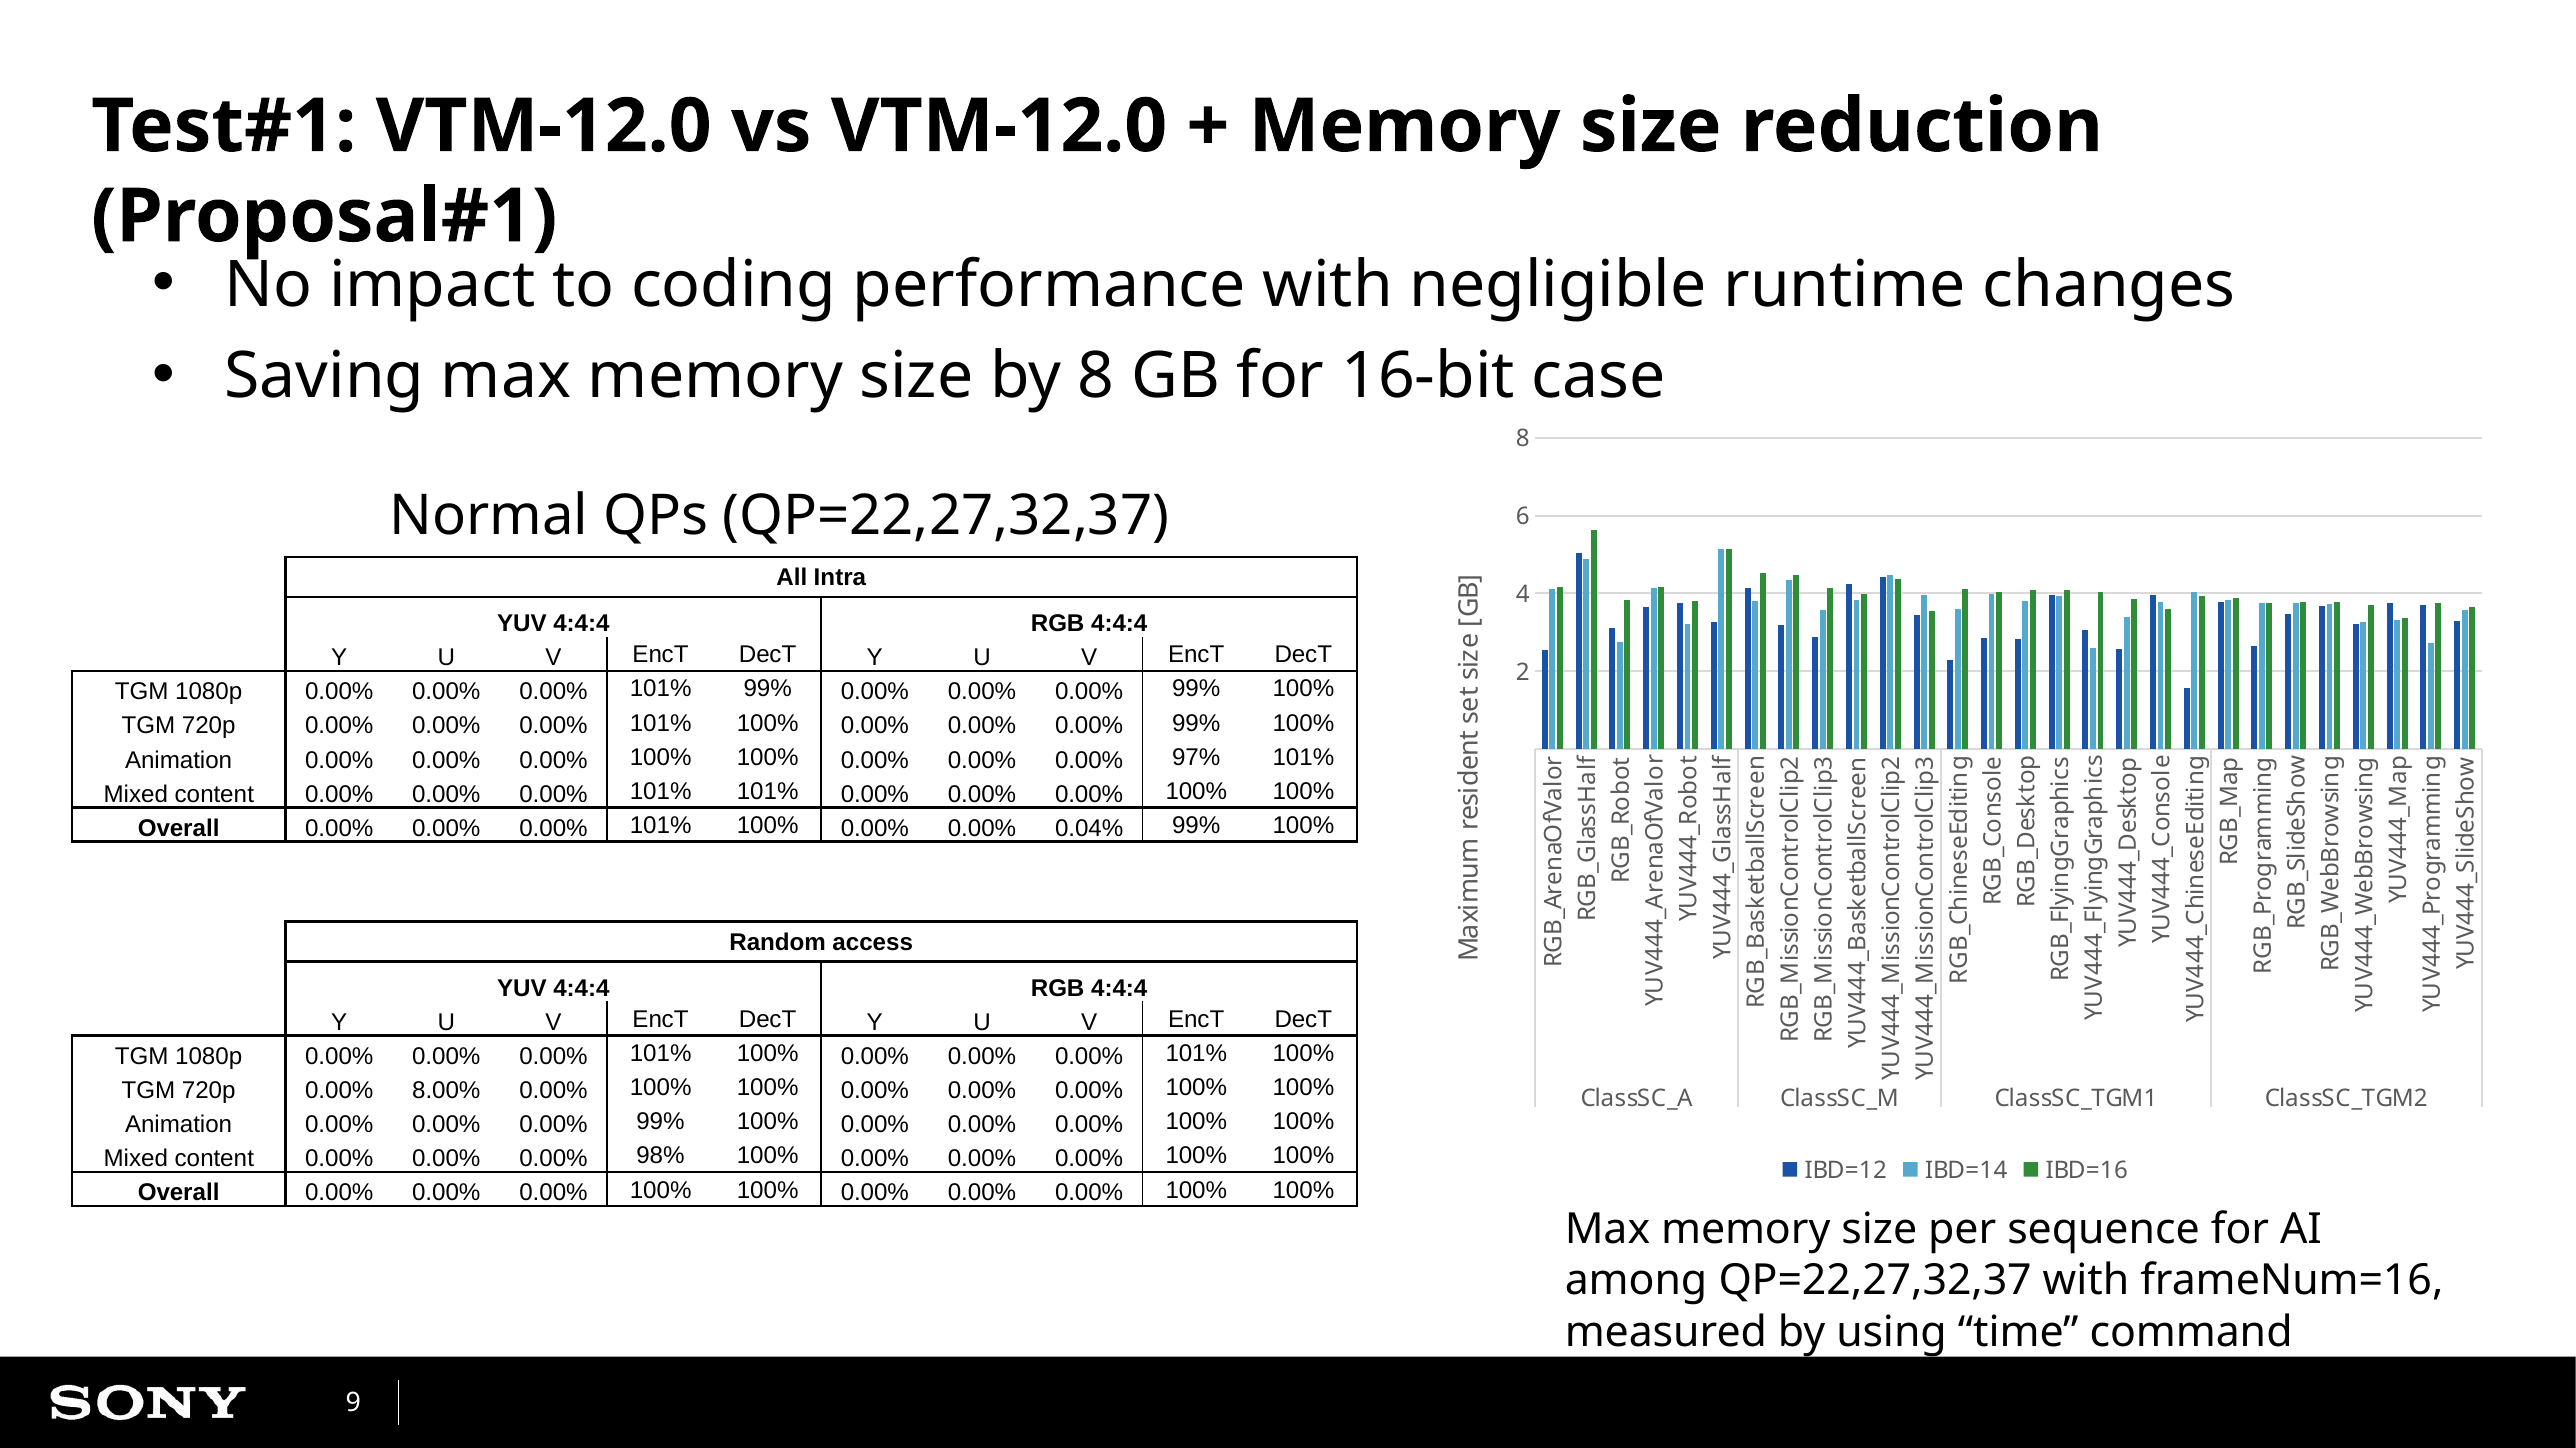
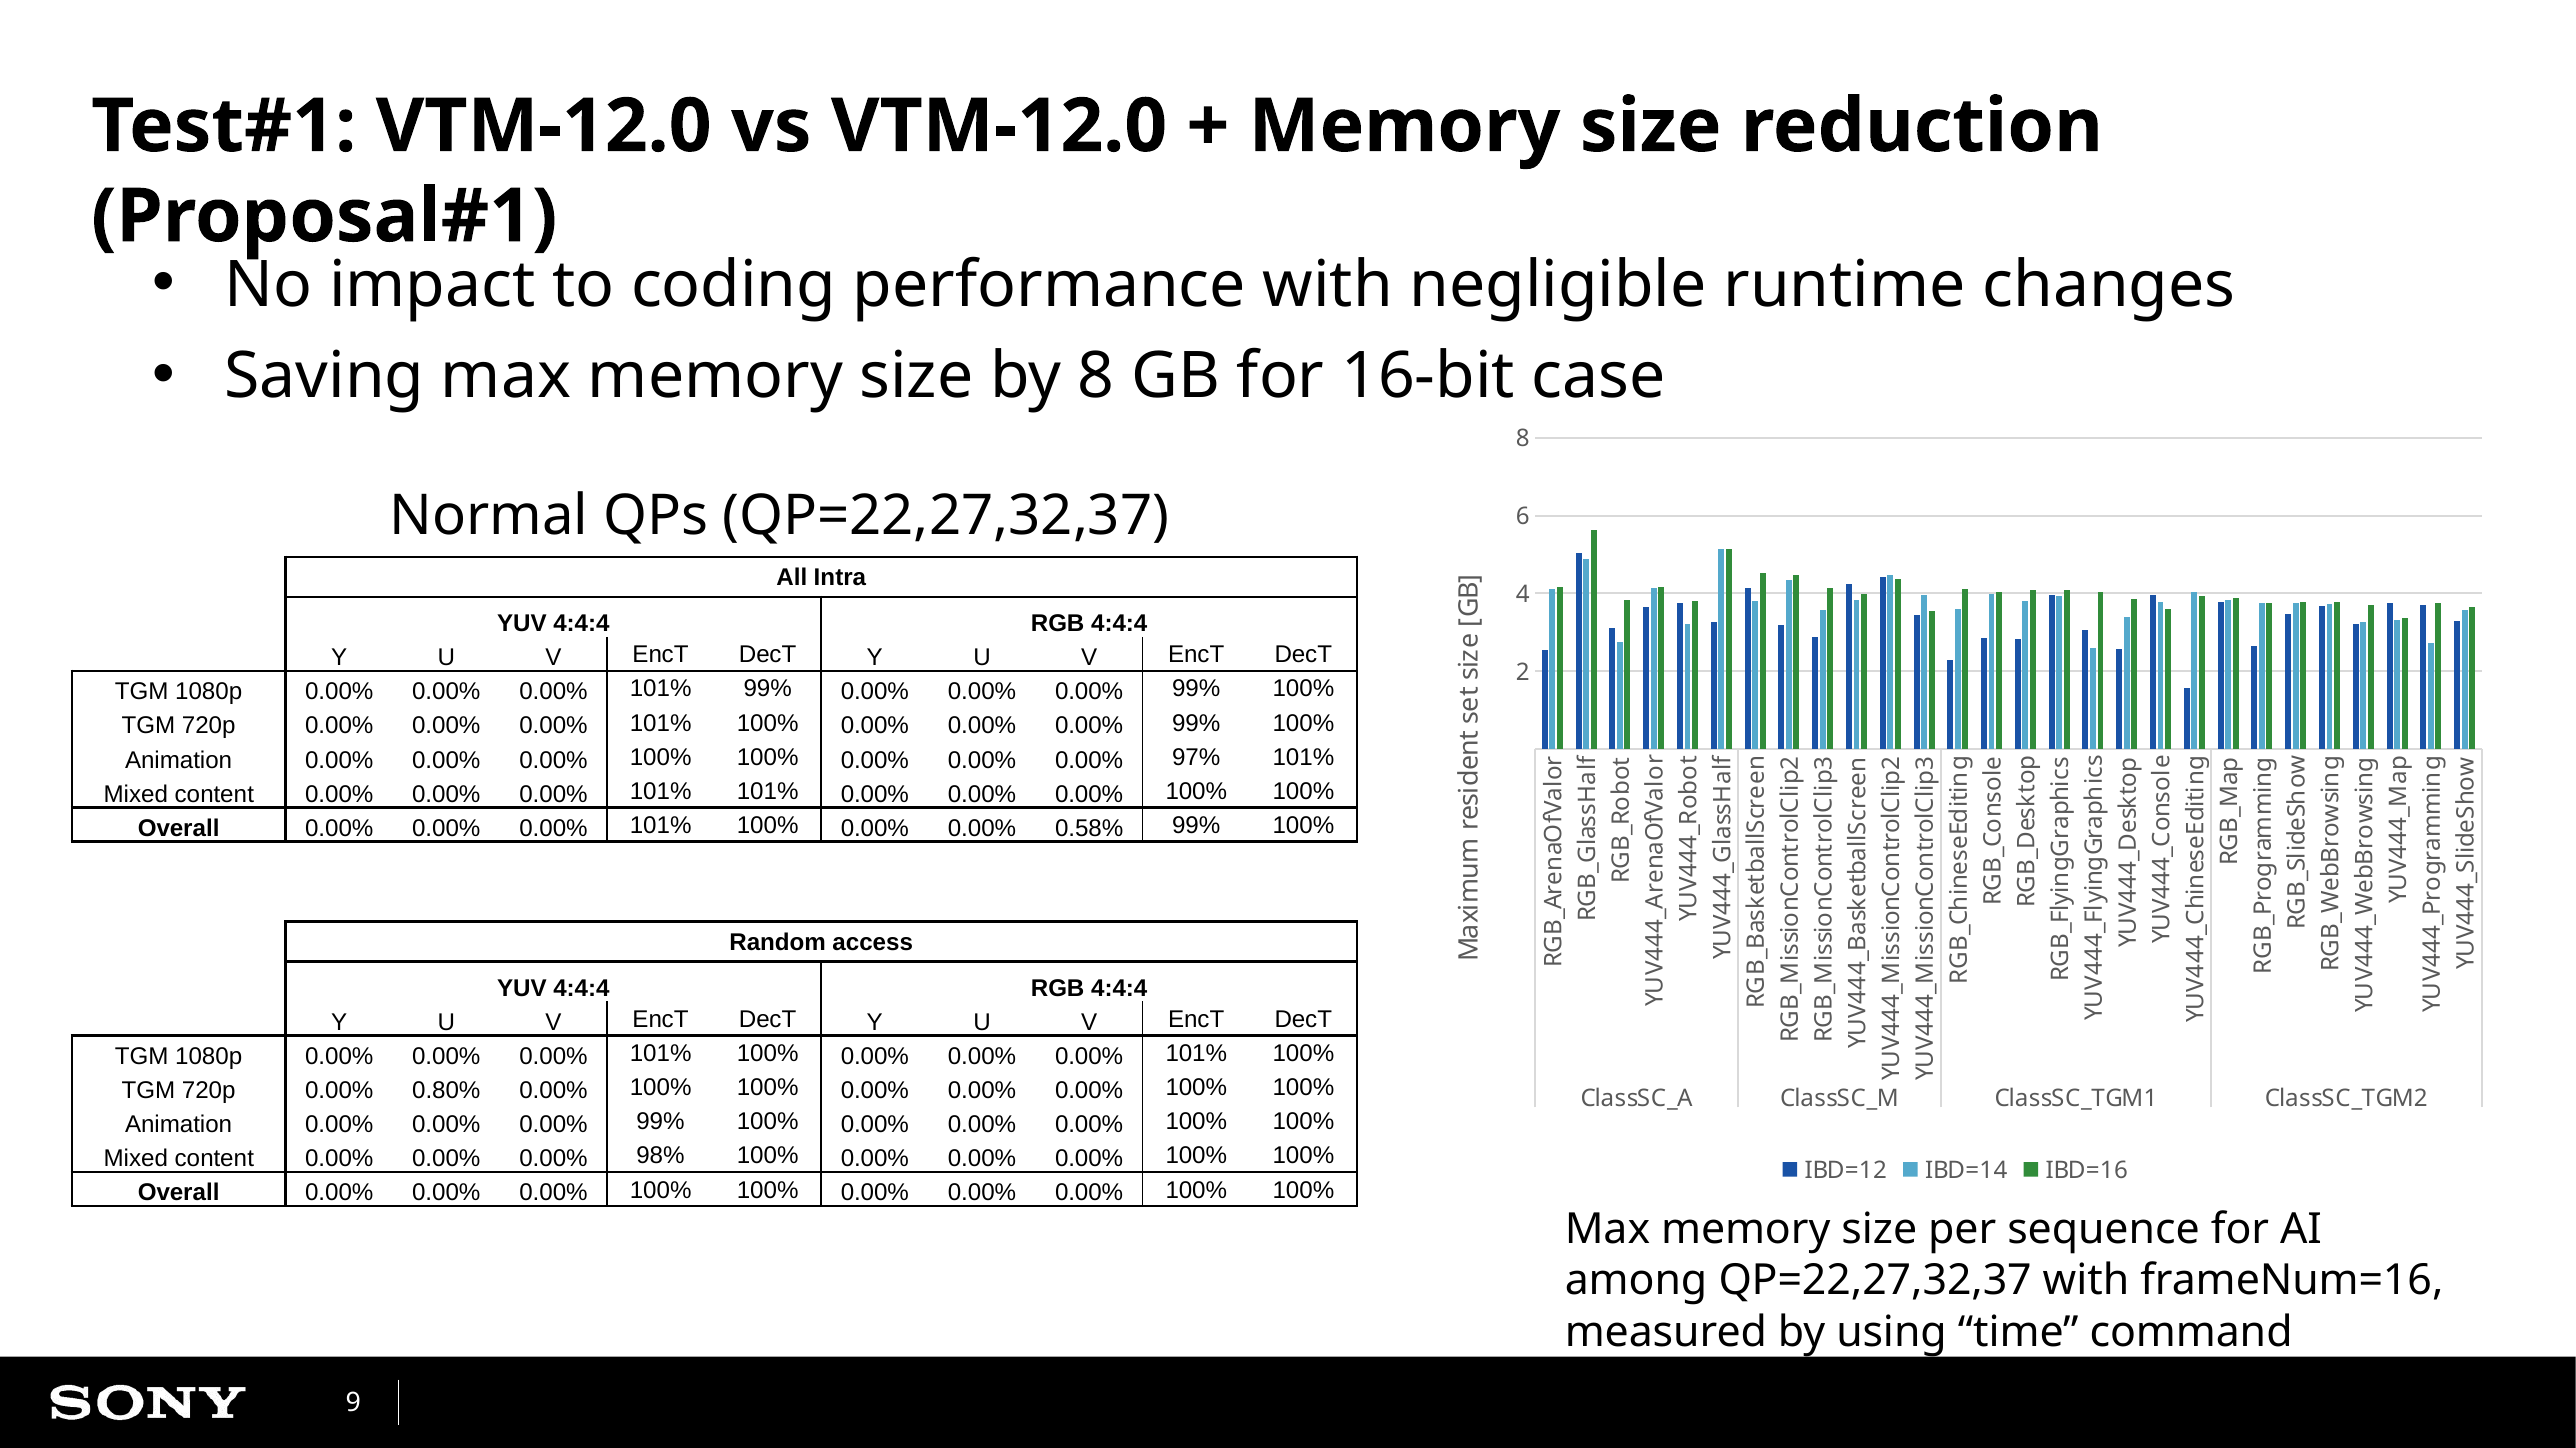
0.04%: 0.04% -> 0.58%
8.00%: 8.00% -> 0.80%
